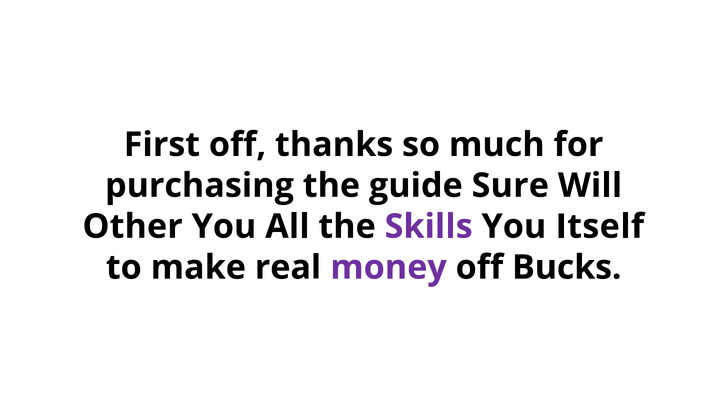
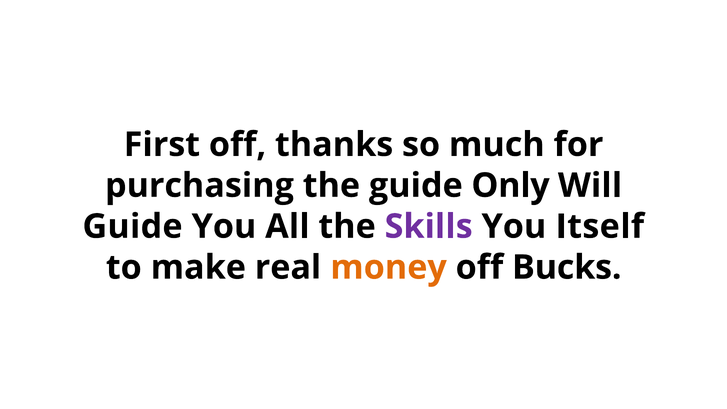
Sure: Sure -> Only
Other at (133, 226): Other -> Guide
money colour: purple -> orange
